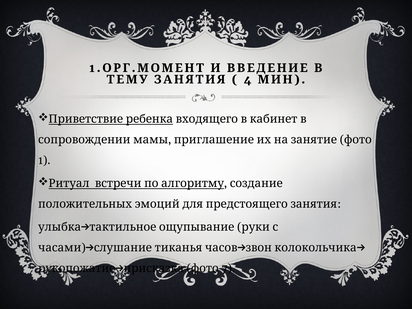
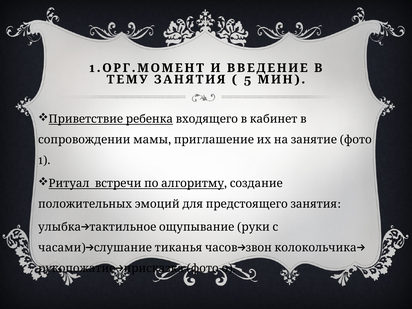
4: 4 -> 5
7: 7 -> 0
